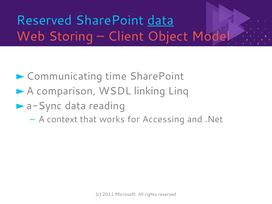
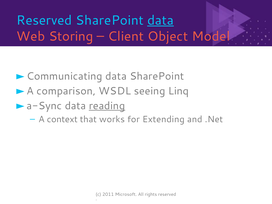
time at (116, 76): time -> data
linking: linking -> seeing
reading underline: none -> present
Accessing: Accessing -> Extending
